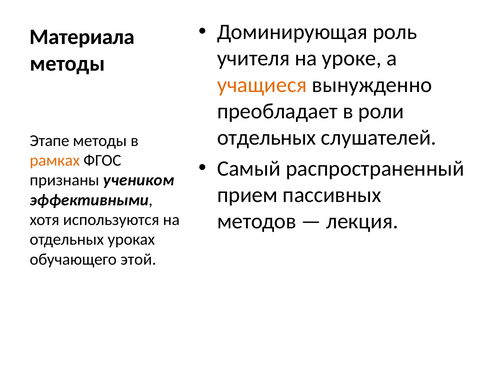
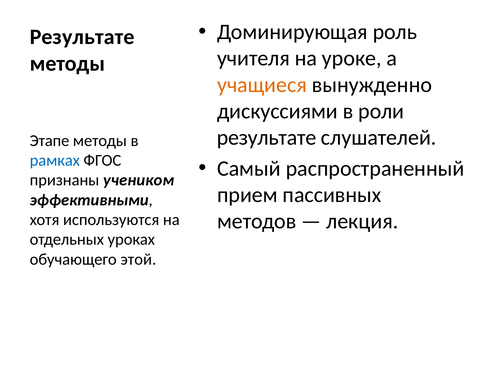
Материала at (82, 37): Материала -> Результате
преобладает: преобладает -> дискуссиями
отдельных at (267, 138): отдельных -> результате
рамках colour: orange -> blue
